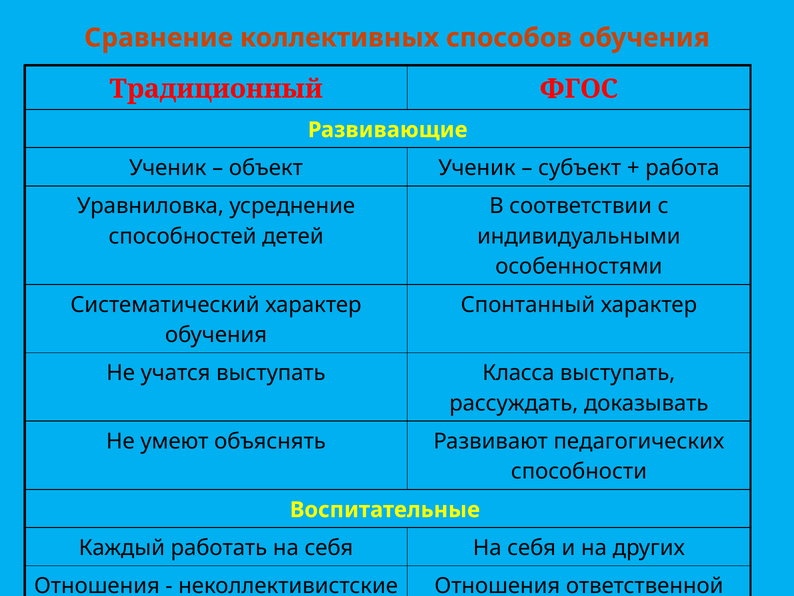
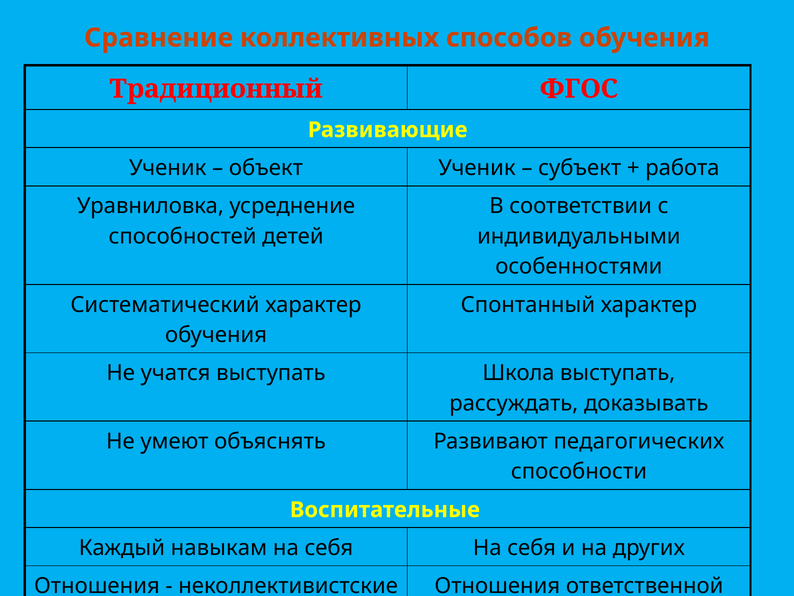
Класса: Класса -> Школа
работать: работать -> навыкам
